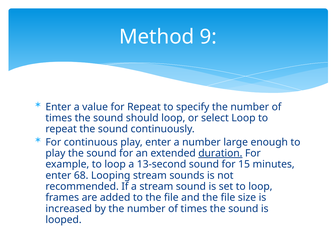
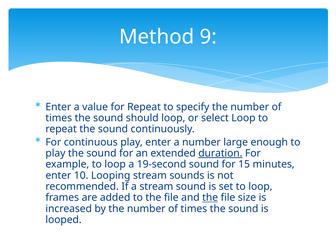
13-second: 13-second -> 19-second
68: 68 -> 10
the at (210, 198) underline: none -> present
